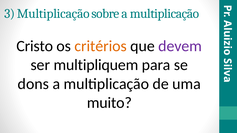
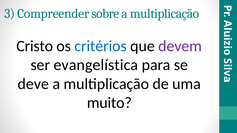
3 Multiplicação: Multiplicação -> Compreender
critérios colour: orange -> blue
multipliquem: multipliquem -> evangelística
dons: dons -> deve
